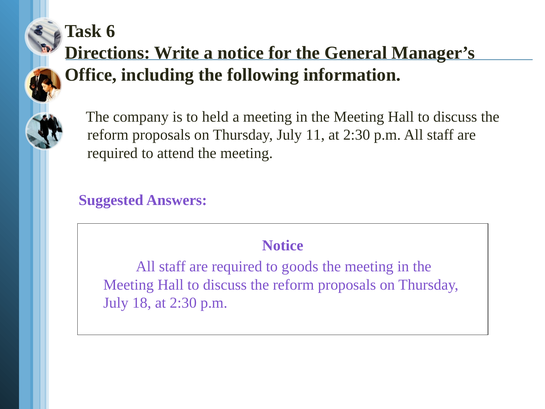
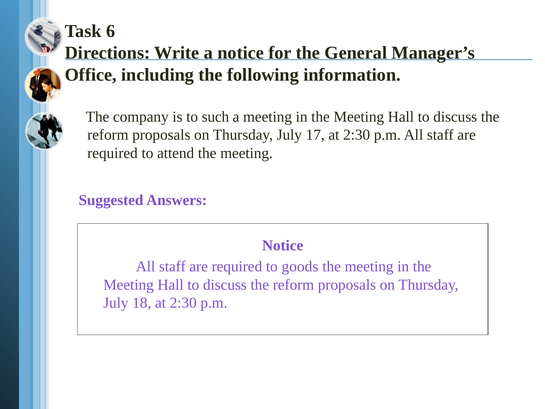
held: held -> such
11: 11 -> 17
